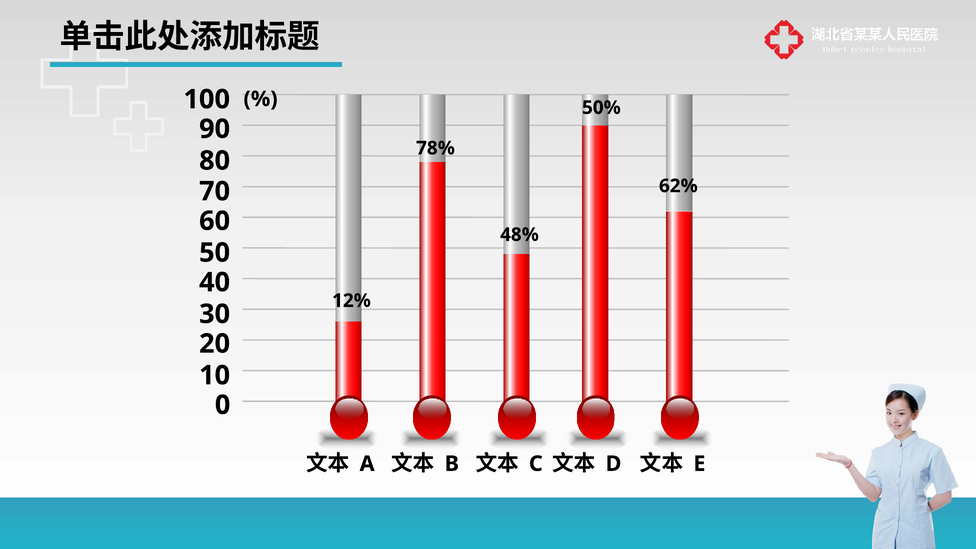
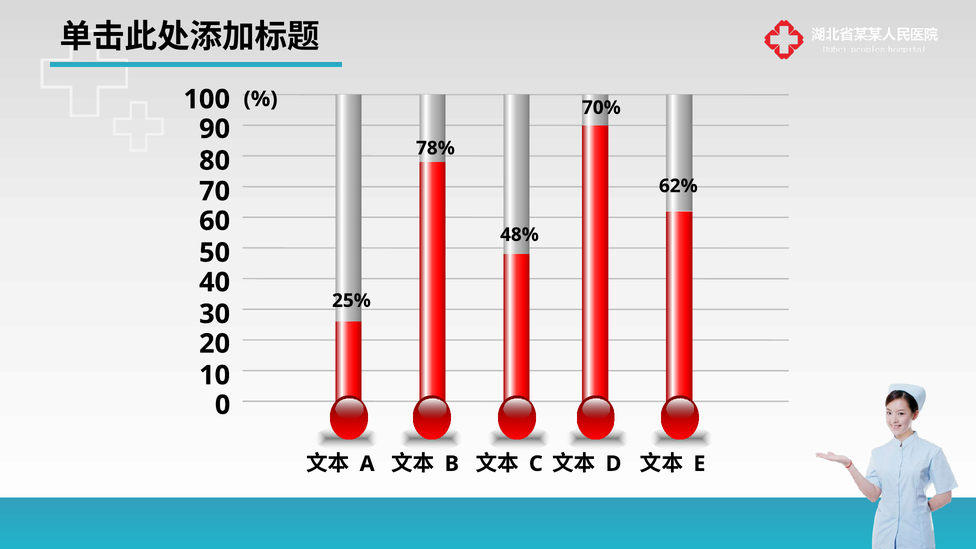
50%: 50% -> 70%
12%: 12% -> 25%
